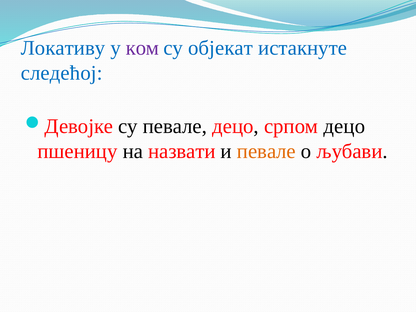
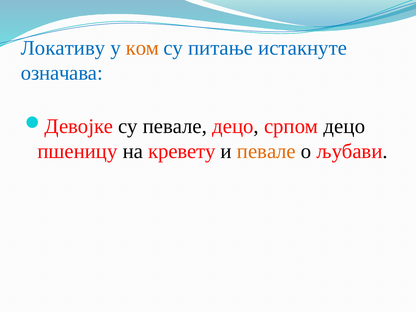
ком colour: purple -> orange
објекат: објекат -> питање
следећој: следећој -> означава
назвати: назвати -> кревету
